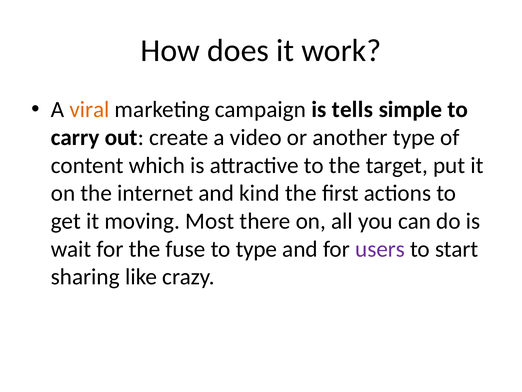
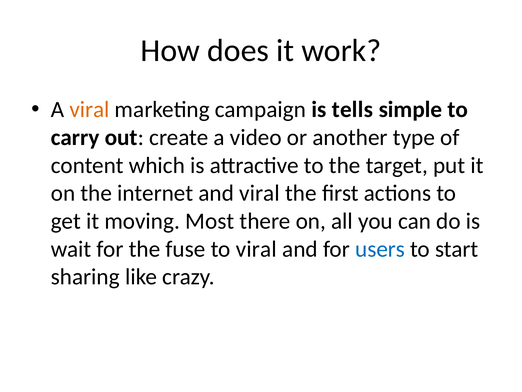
and kind: kind -> viral
to type: type -> viral
users colour: purple -> blue
